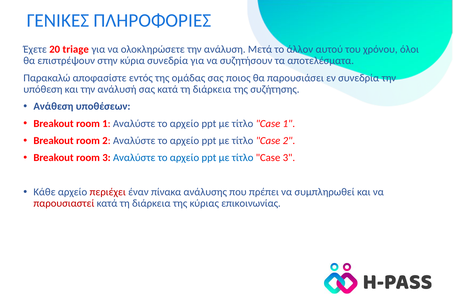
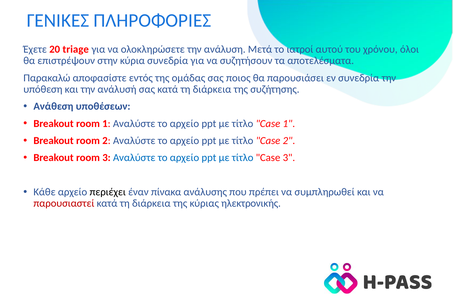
άλλον: άλλον -> ιατροί
περιέχει colour: red -> black
επικοινωνίας: επικοινωνίας -> ηλεκτρονικής
